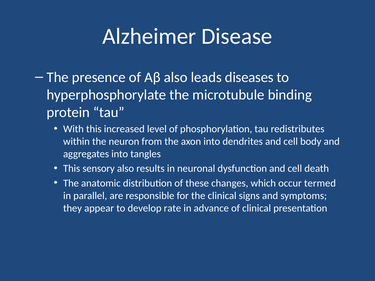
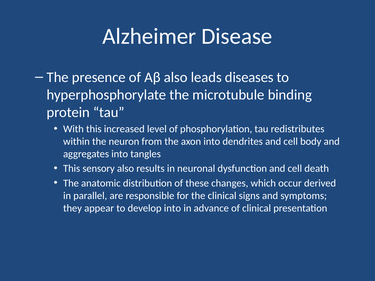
termed: termed -> derived
develop rate: rate -> into
